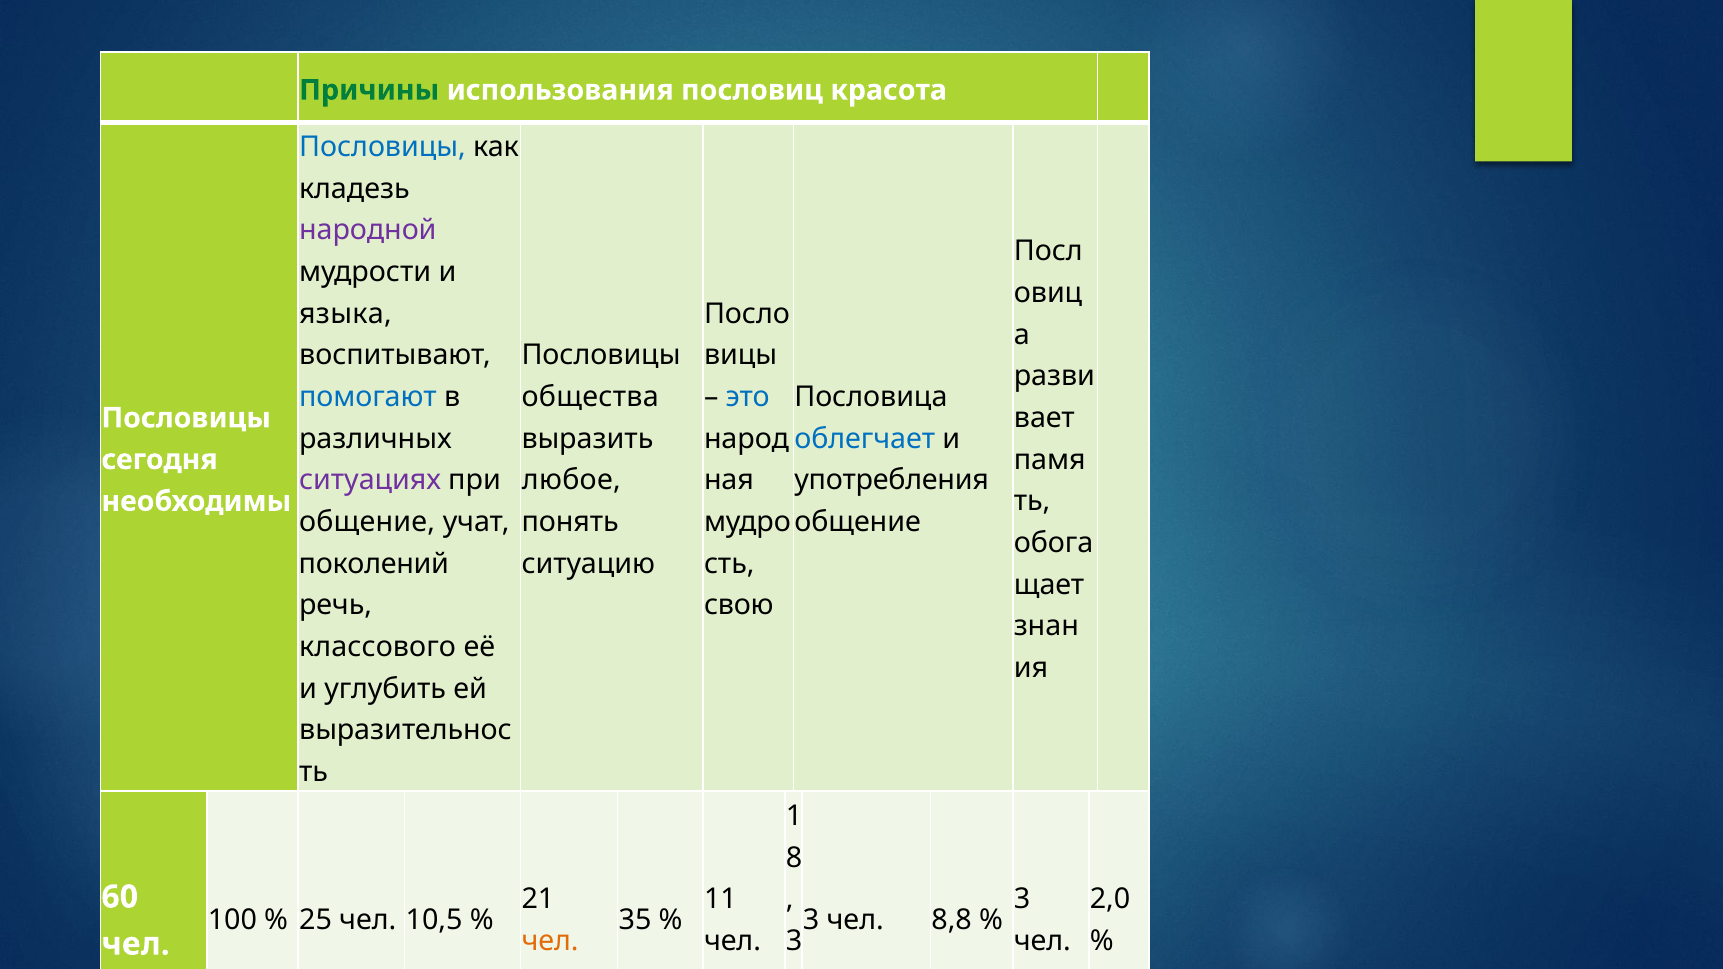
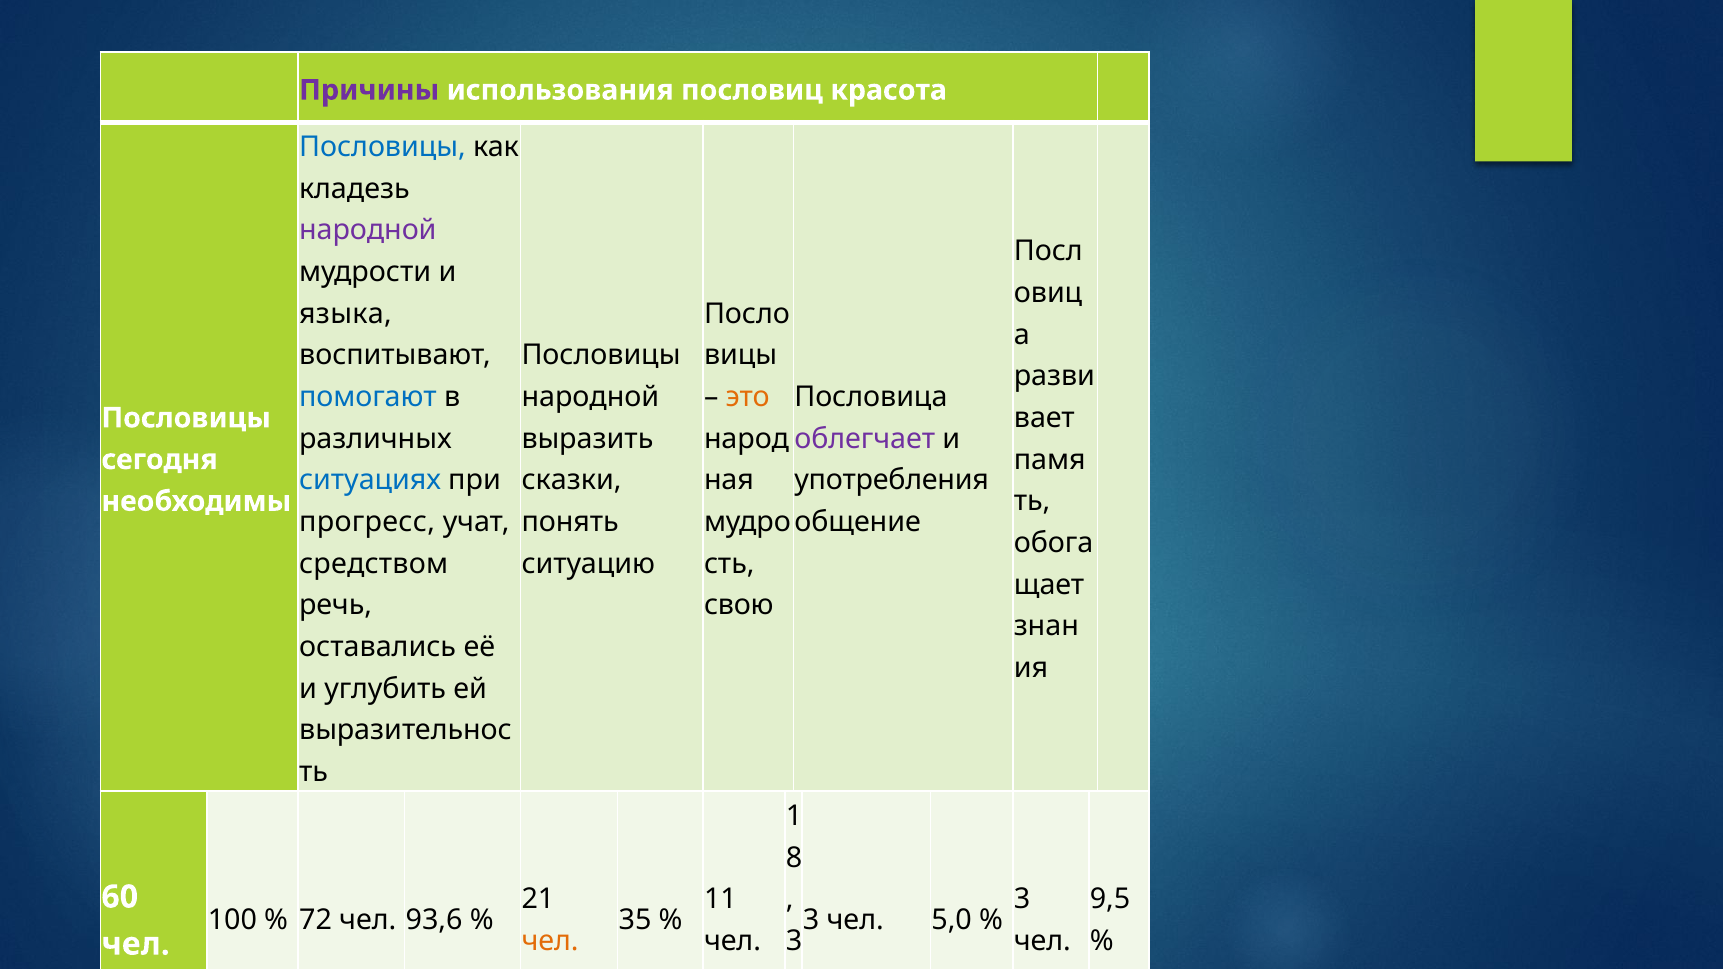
Причины colour: green -> purple
общества at (590, 397): общества -> народной
это colour: blue -> orange
облегчает colour: blue -> purple
ситуациях colour: purple -> blue
любое: любое -> сказки
общение at (367, 522): общение -> прогресс
поколений: поколений -> средством
классового: классового -> оставались
2,0: 2,0 -> 9,5
25: 25 -> 72
10,5: 10,5 -> 93,6
8,8: 8,8 -> 5,0
